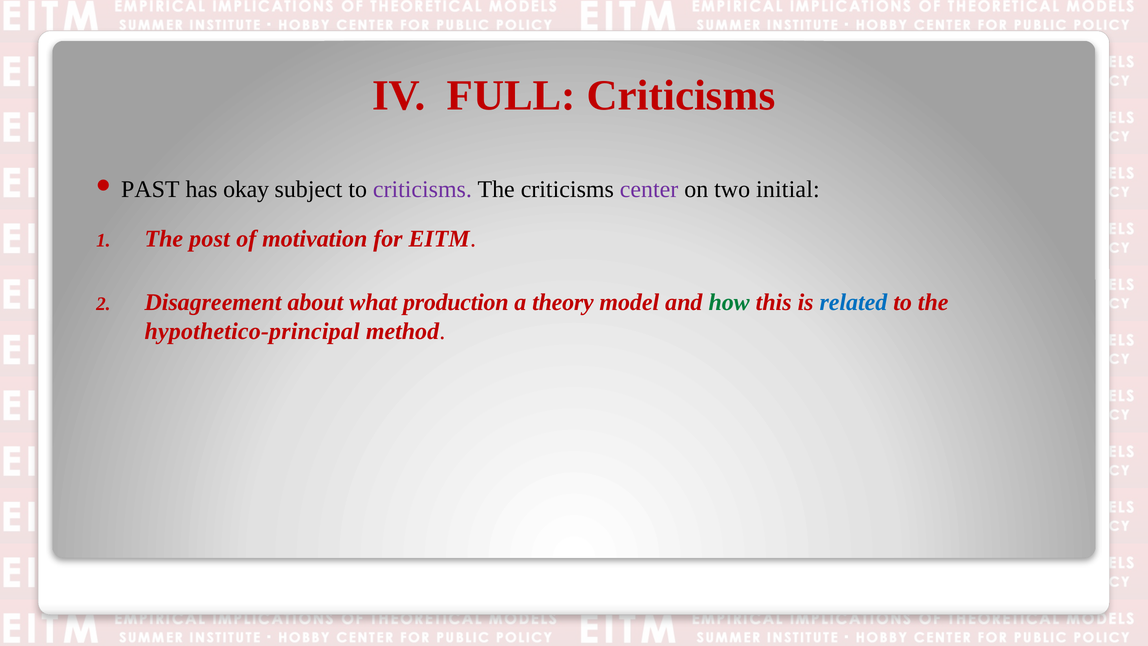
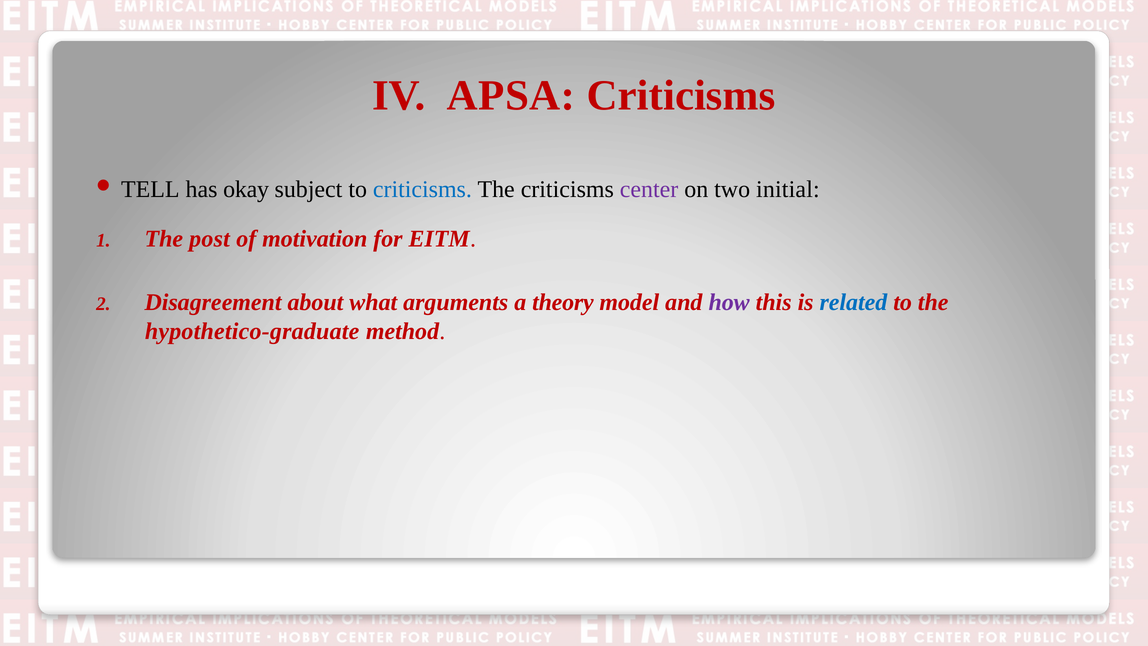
FULL: FULL -> APSA
PAST: PAST -> TELL
criticisms at (422, 189) colour: purple -> blue
production: production -> arguments
how colour: green -> purple
hypothetico-principal: hypothetico-principal -> hypothetico-graduate
